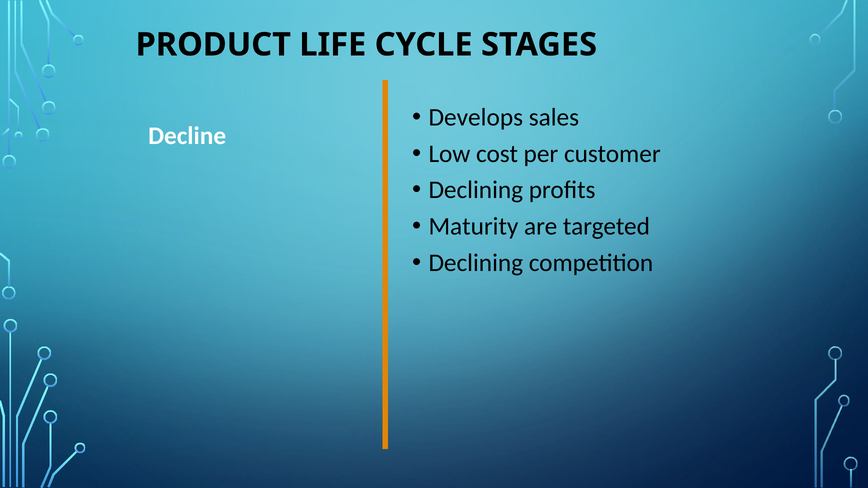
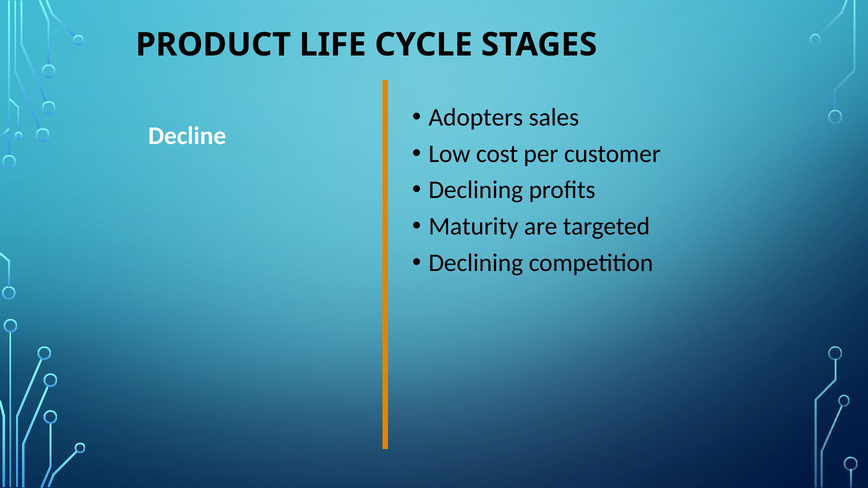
Develops: Develops -> Adopters
